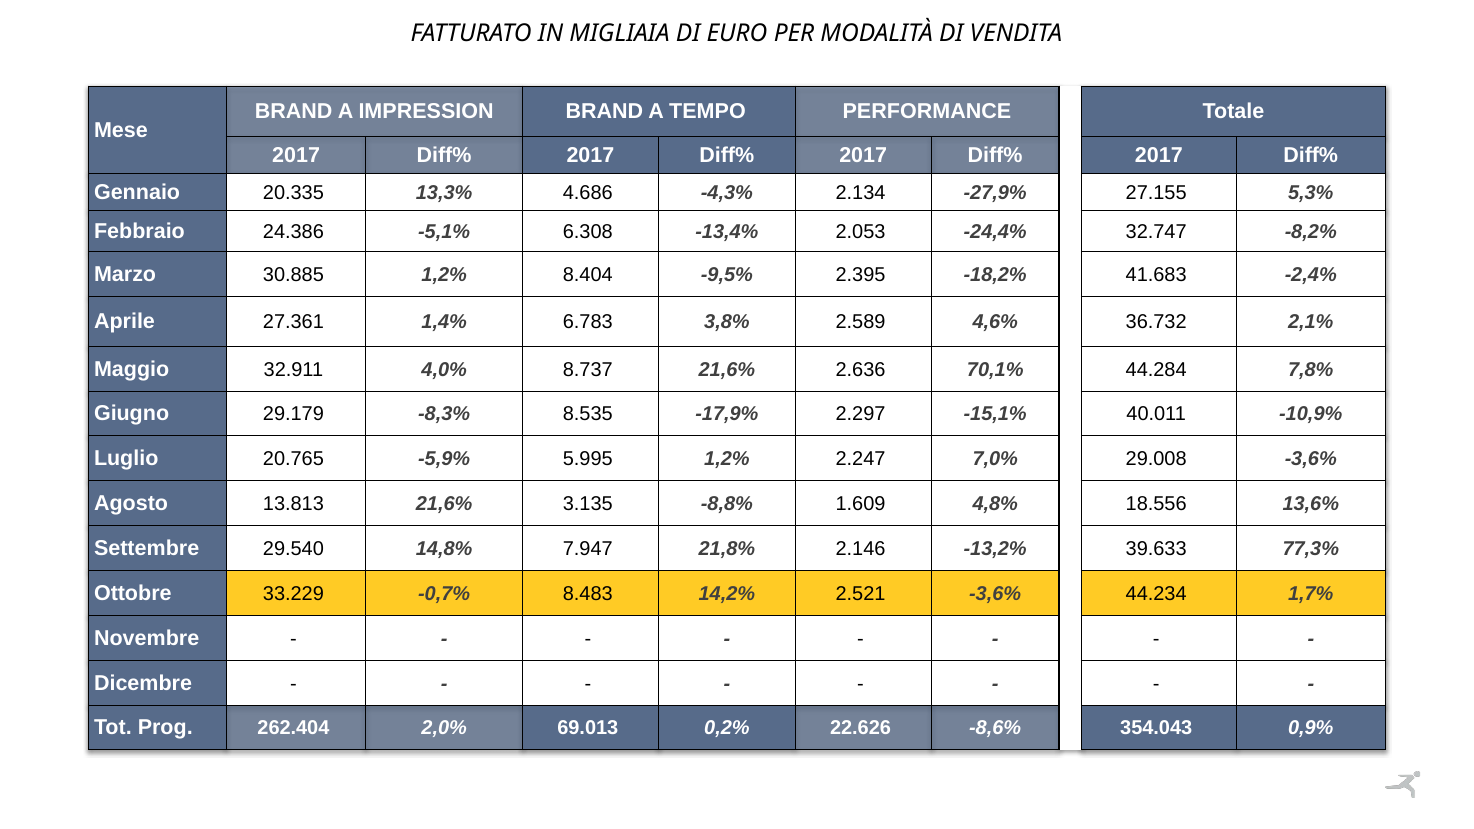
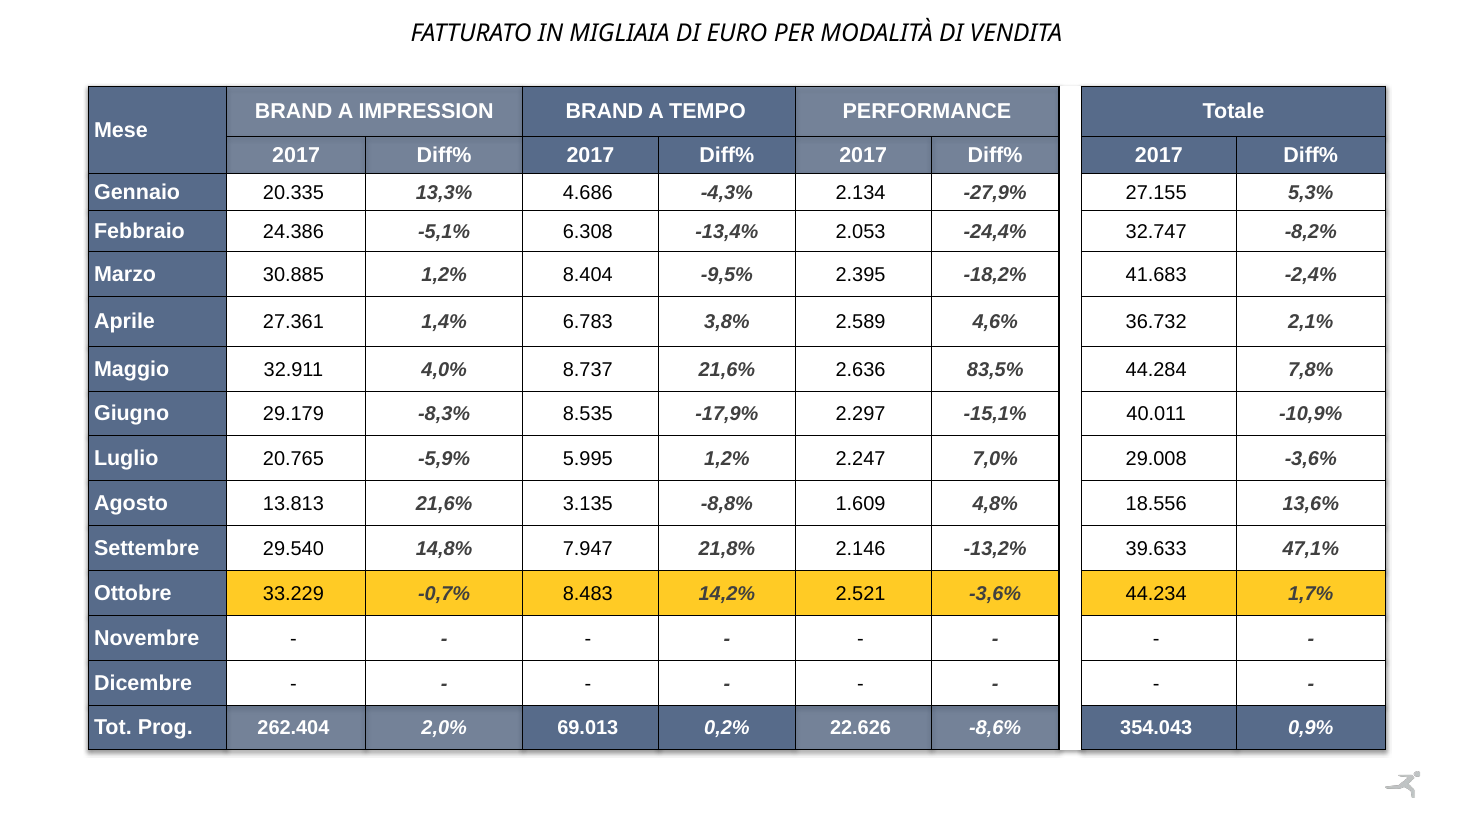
70,1%: 70,1% -> 83,5%
77,3%: 77,3% -> 47,1%
